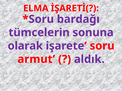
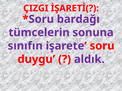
ELMA: ELMA -> ÇIZGI
olarak: olarak -> sınıfın
armut: armut -> duygu
